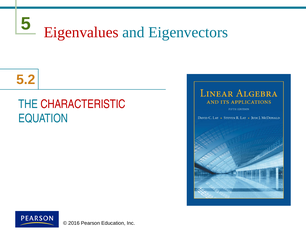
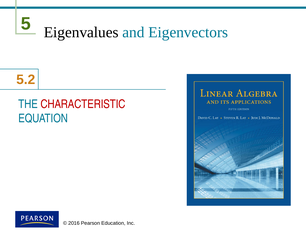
Eigenvalues colour: red -> black
